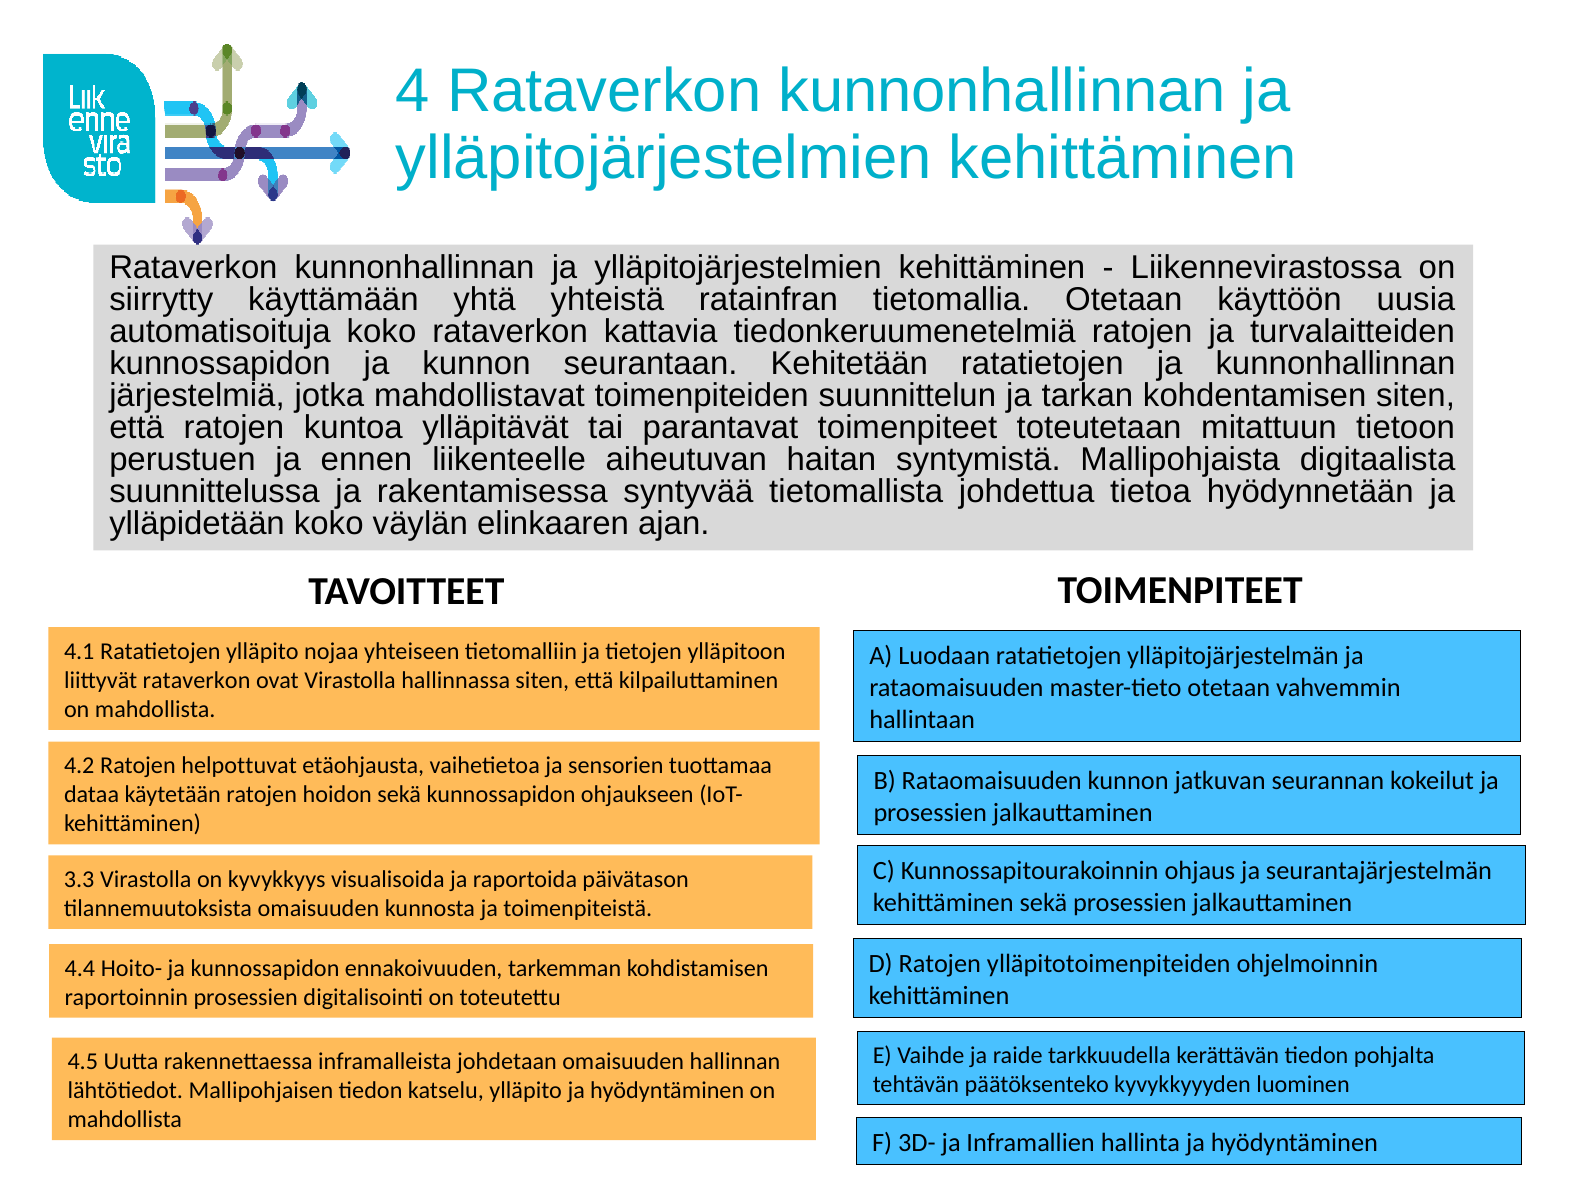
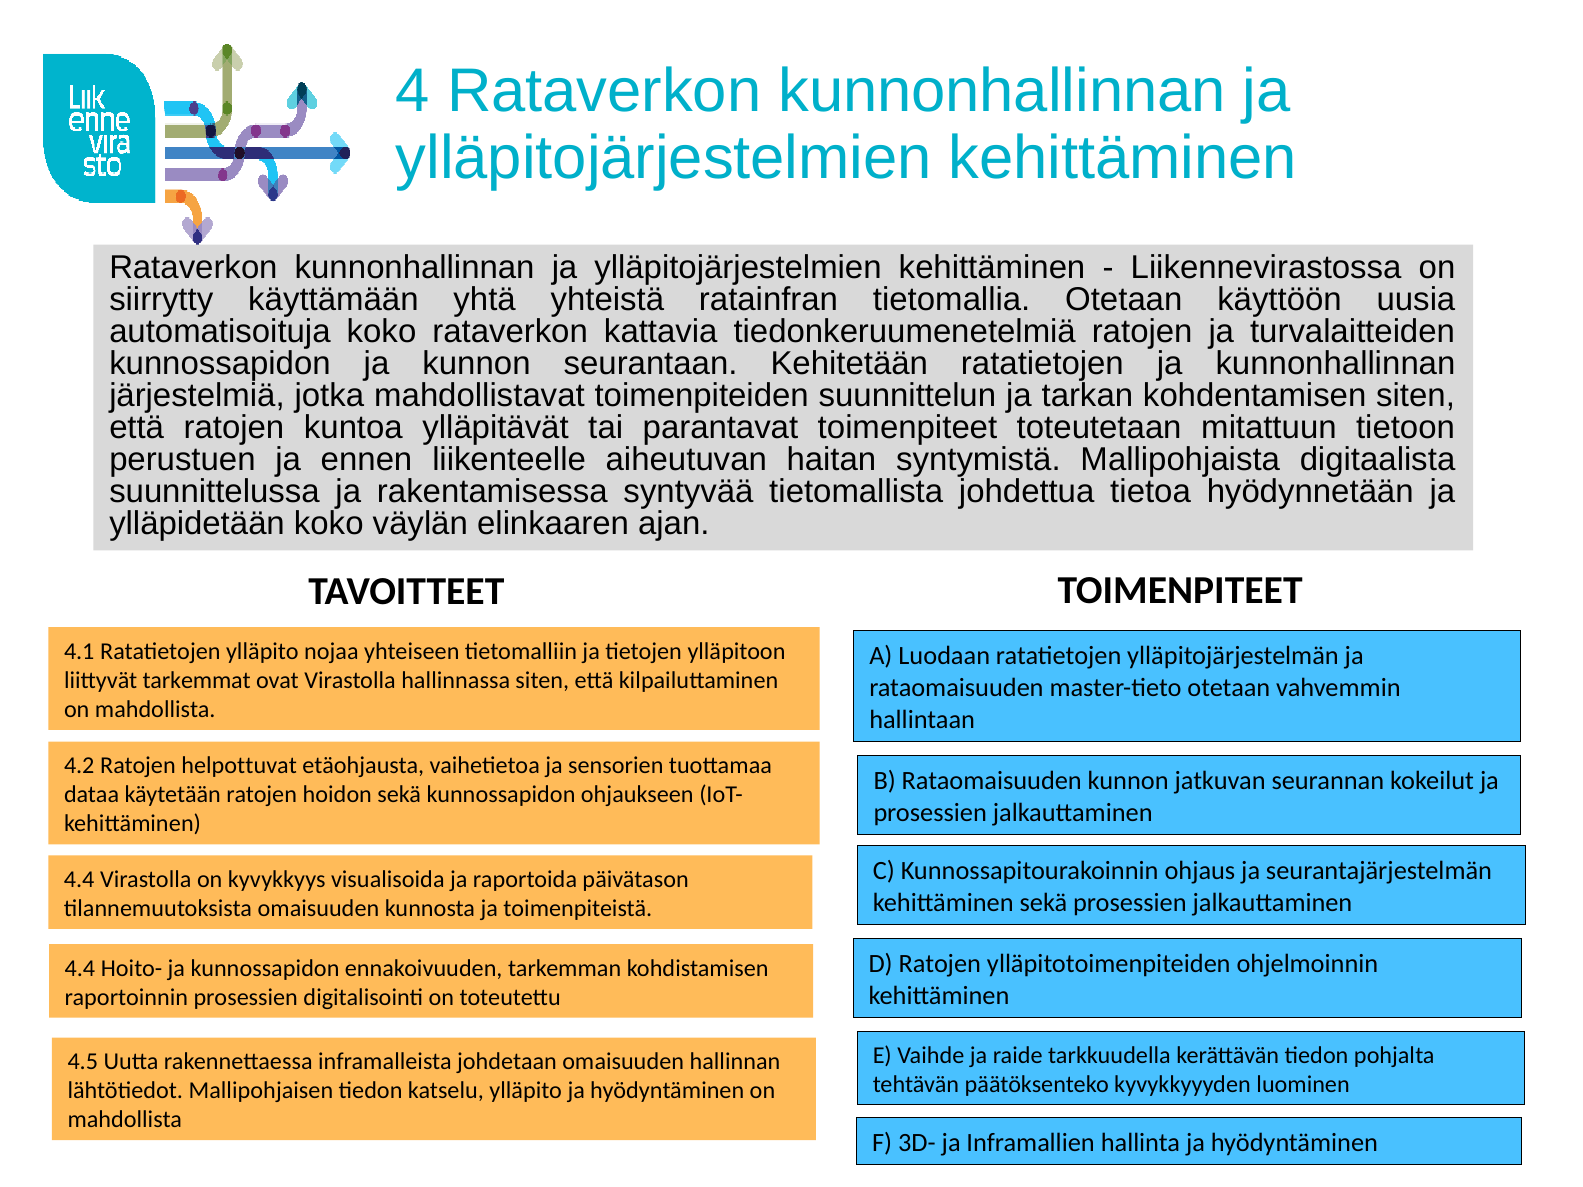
liittyvät rataverkon: rataverkon -> tarkemmat
3.3 at (79, 880): 3.3 -> 4.4
